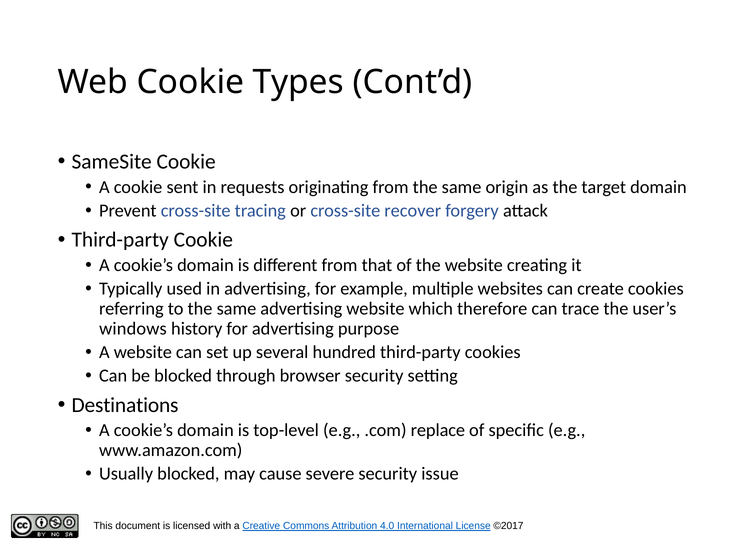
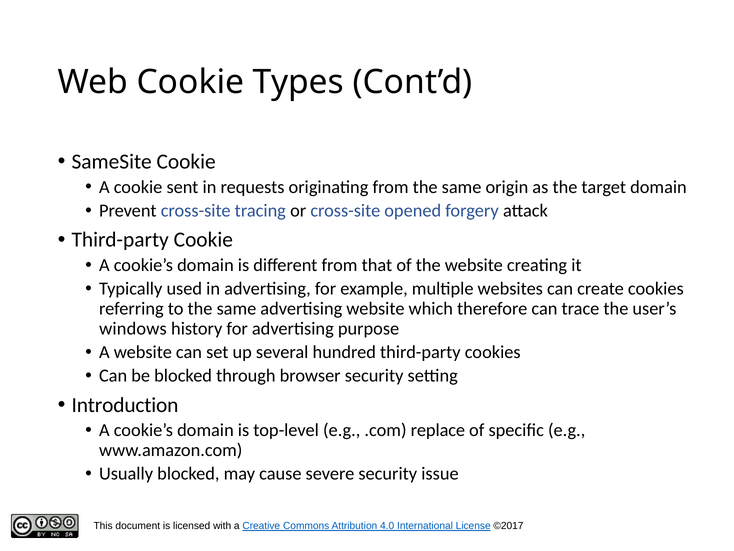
recover: recover -> opened
Destinations: Destinations -> Introduction
